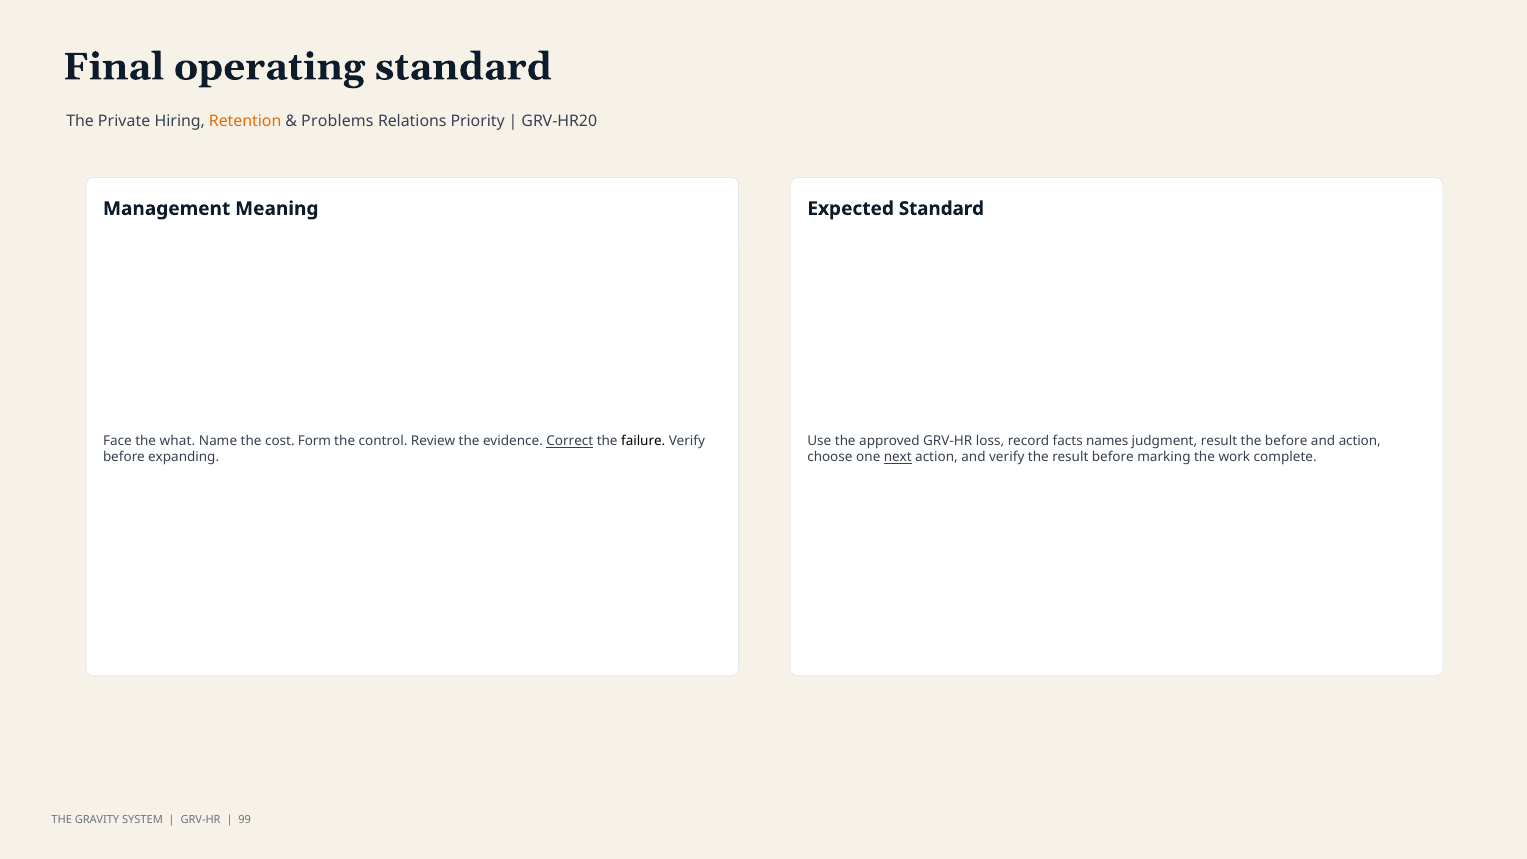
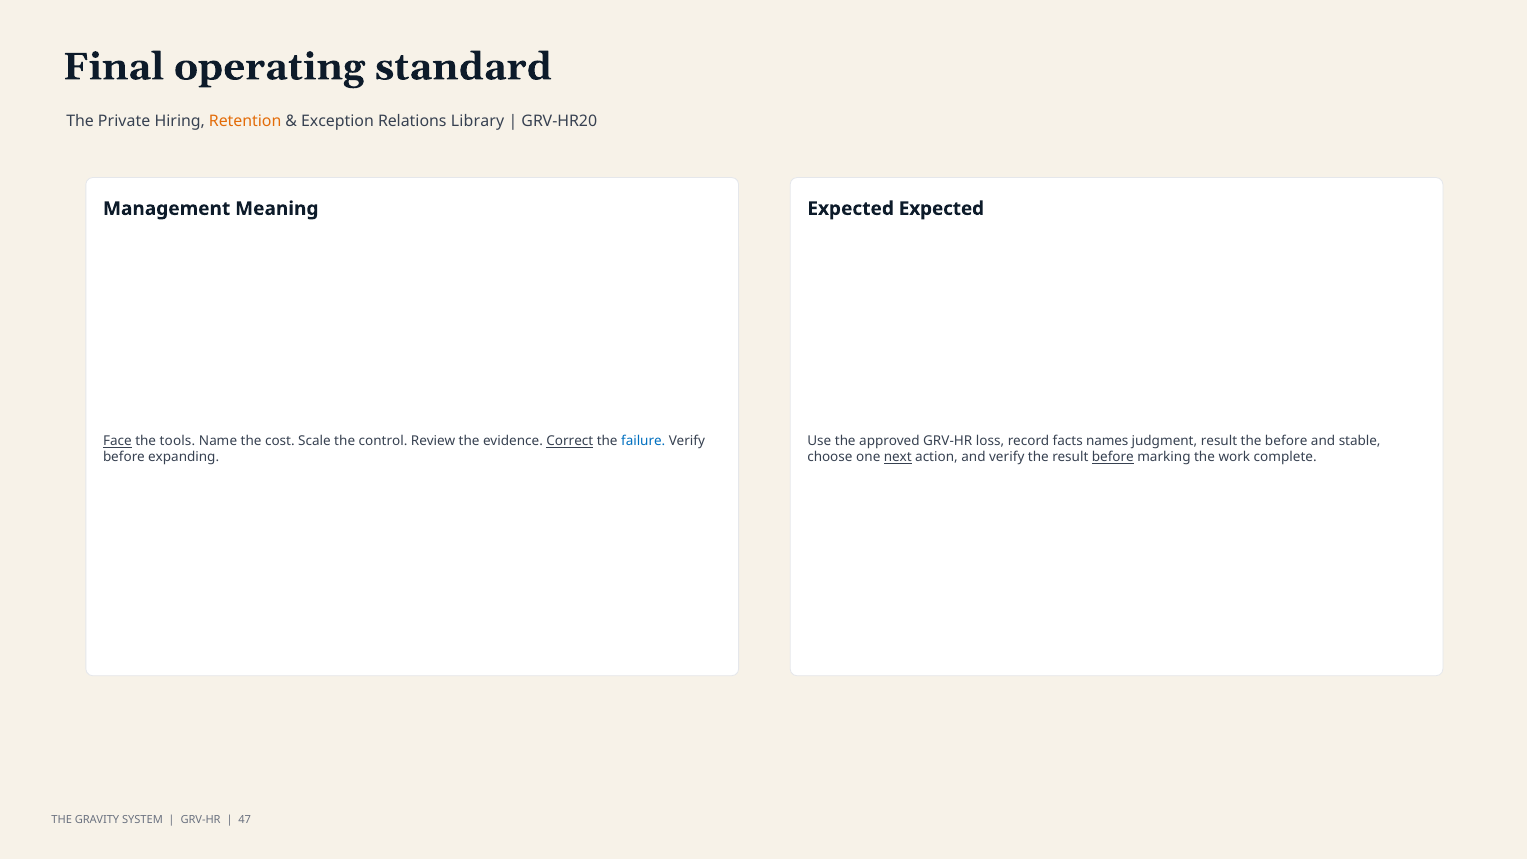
Problems: Problems -> Exception
Priority: Priority -> Library
Expected Standard: Standard -> Expected
Face underline: none -> present
what: what -> tools
Form: Form -> Scale
failure colour: black -> blue
and action: action -> stable
before at (1113, 457) underline: none -> present
99: 99 -> 47
